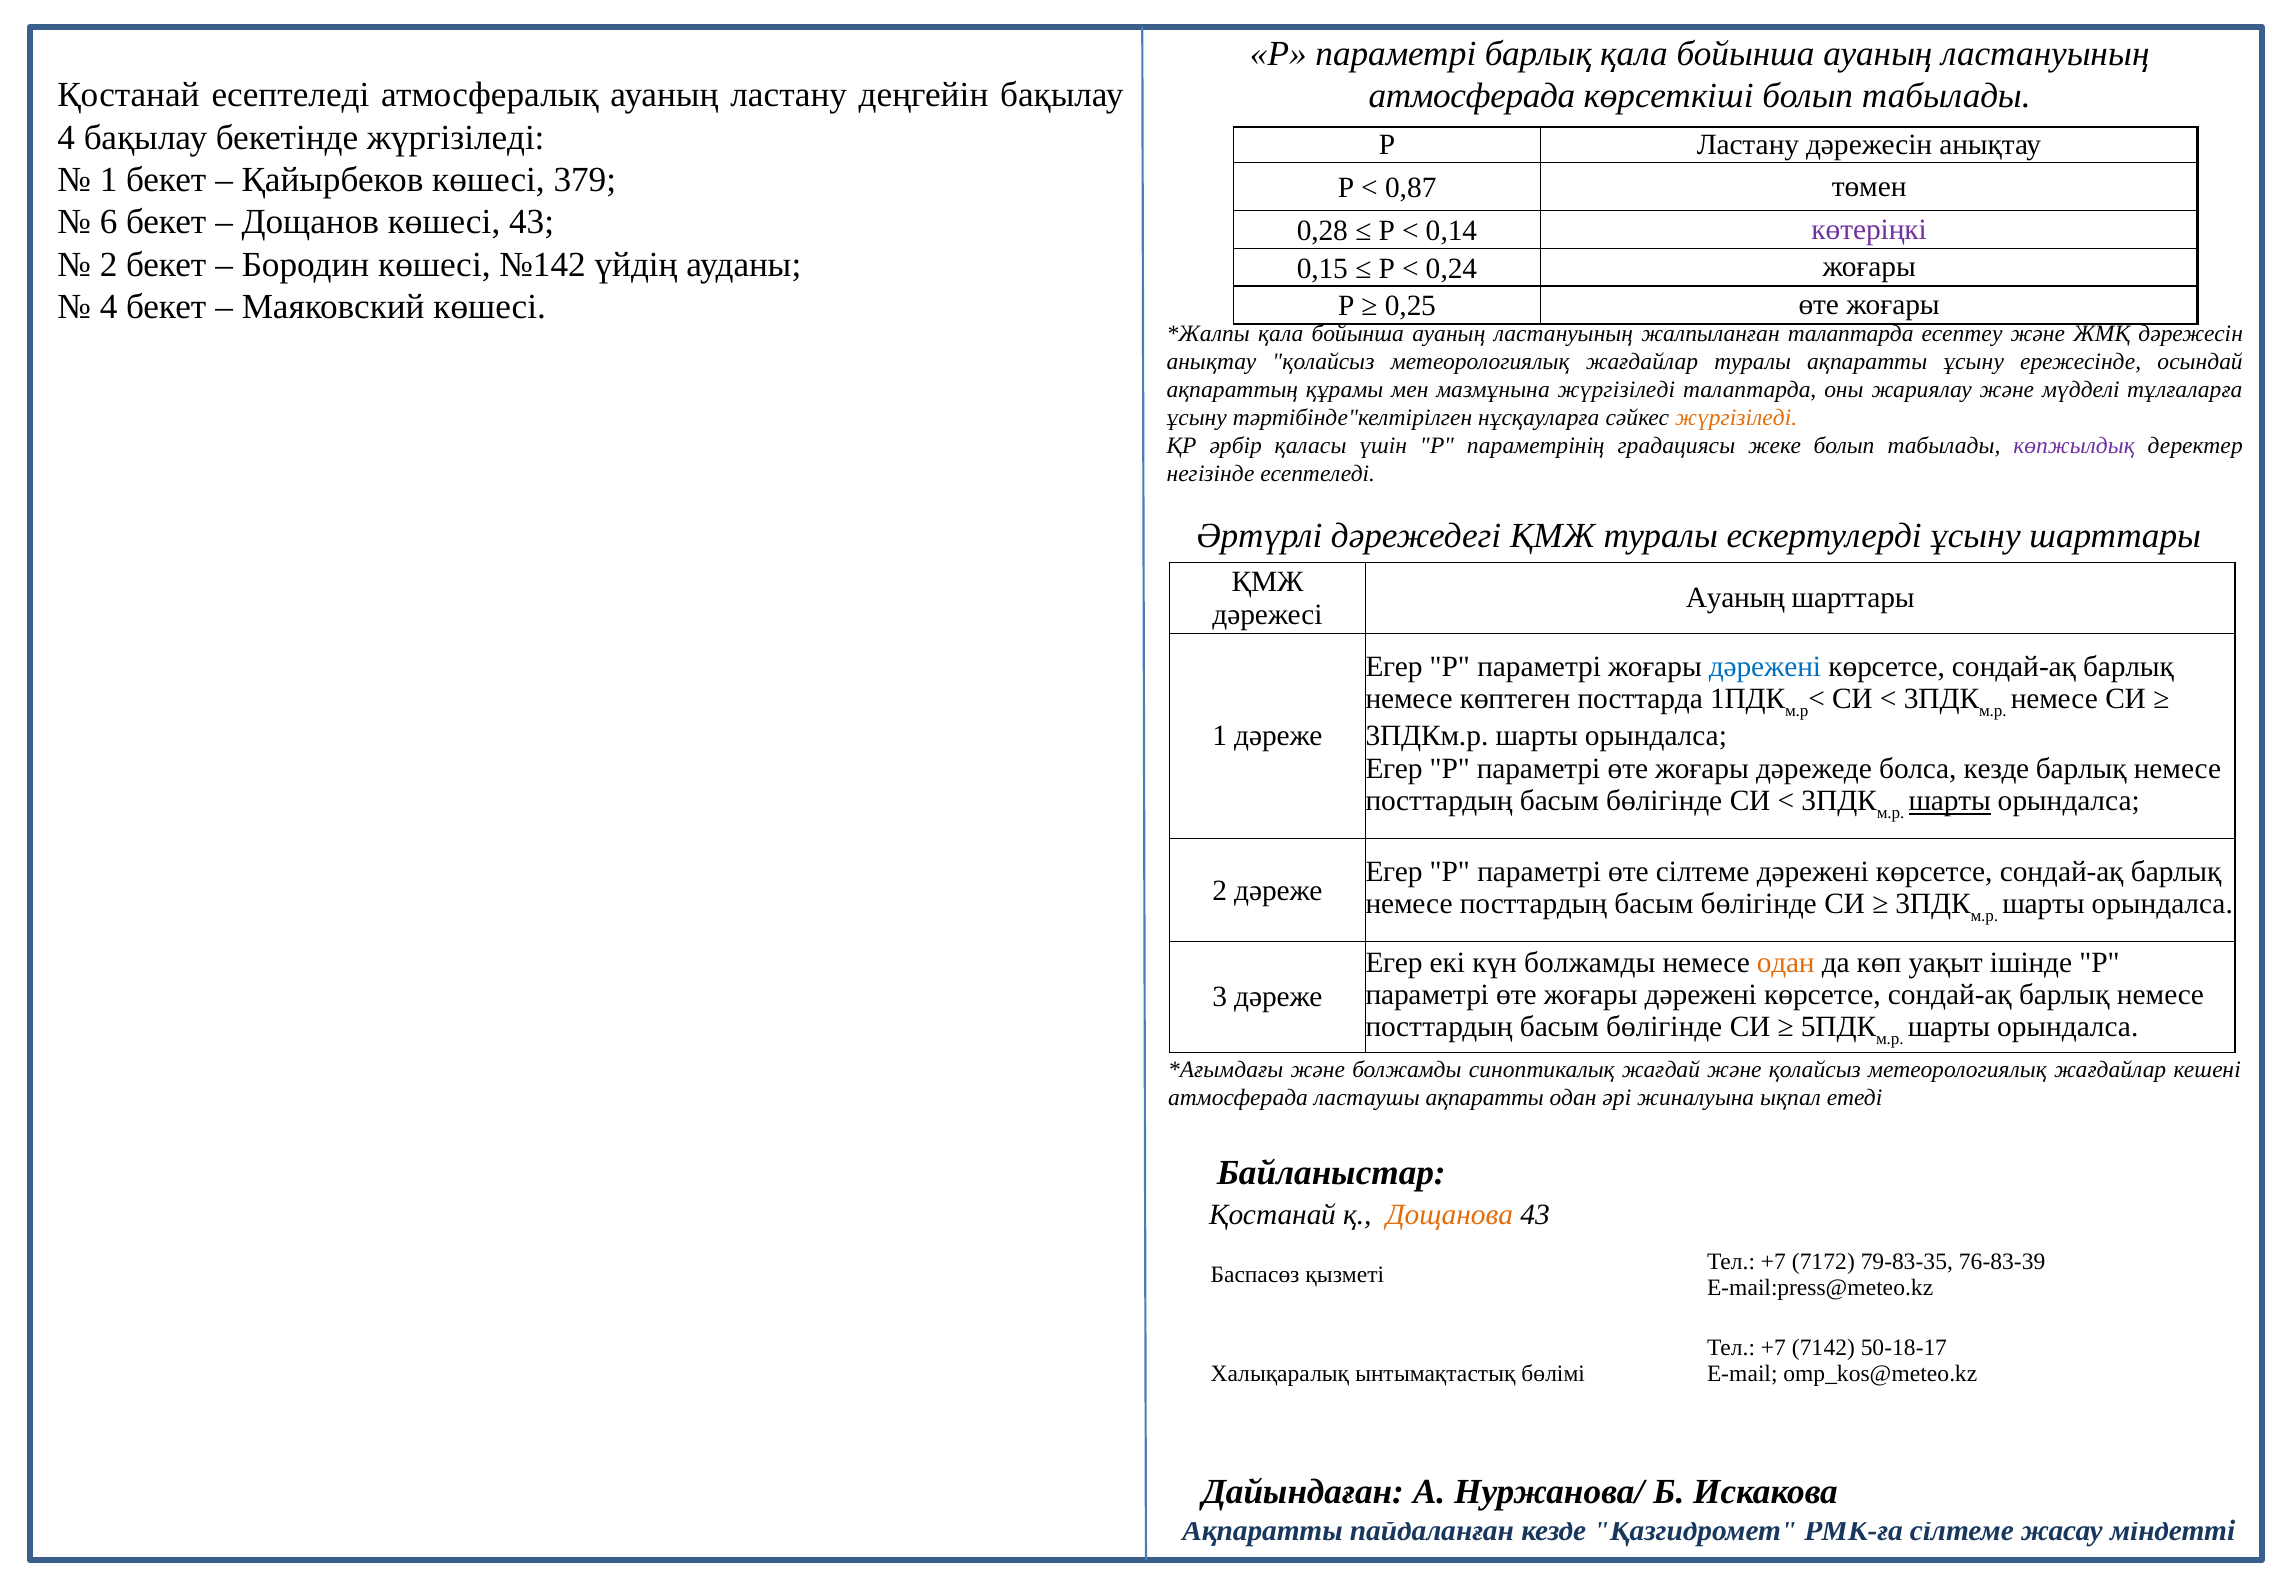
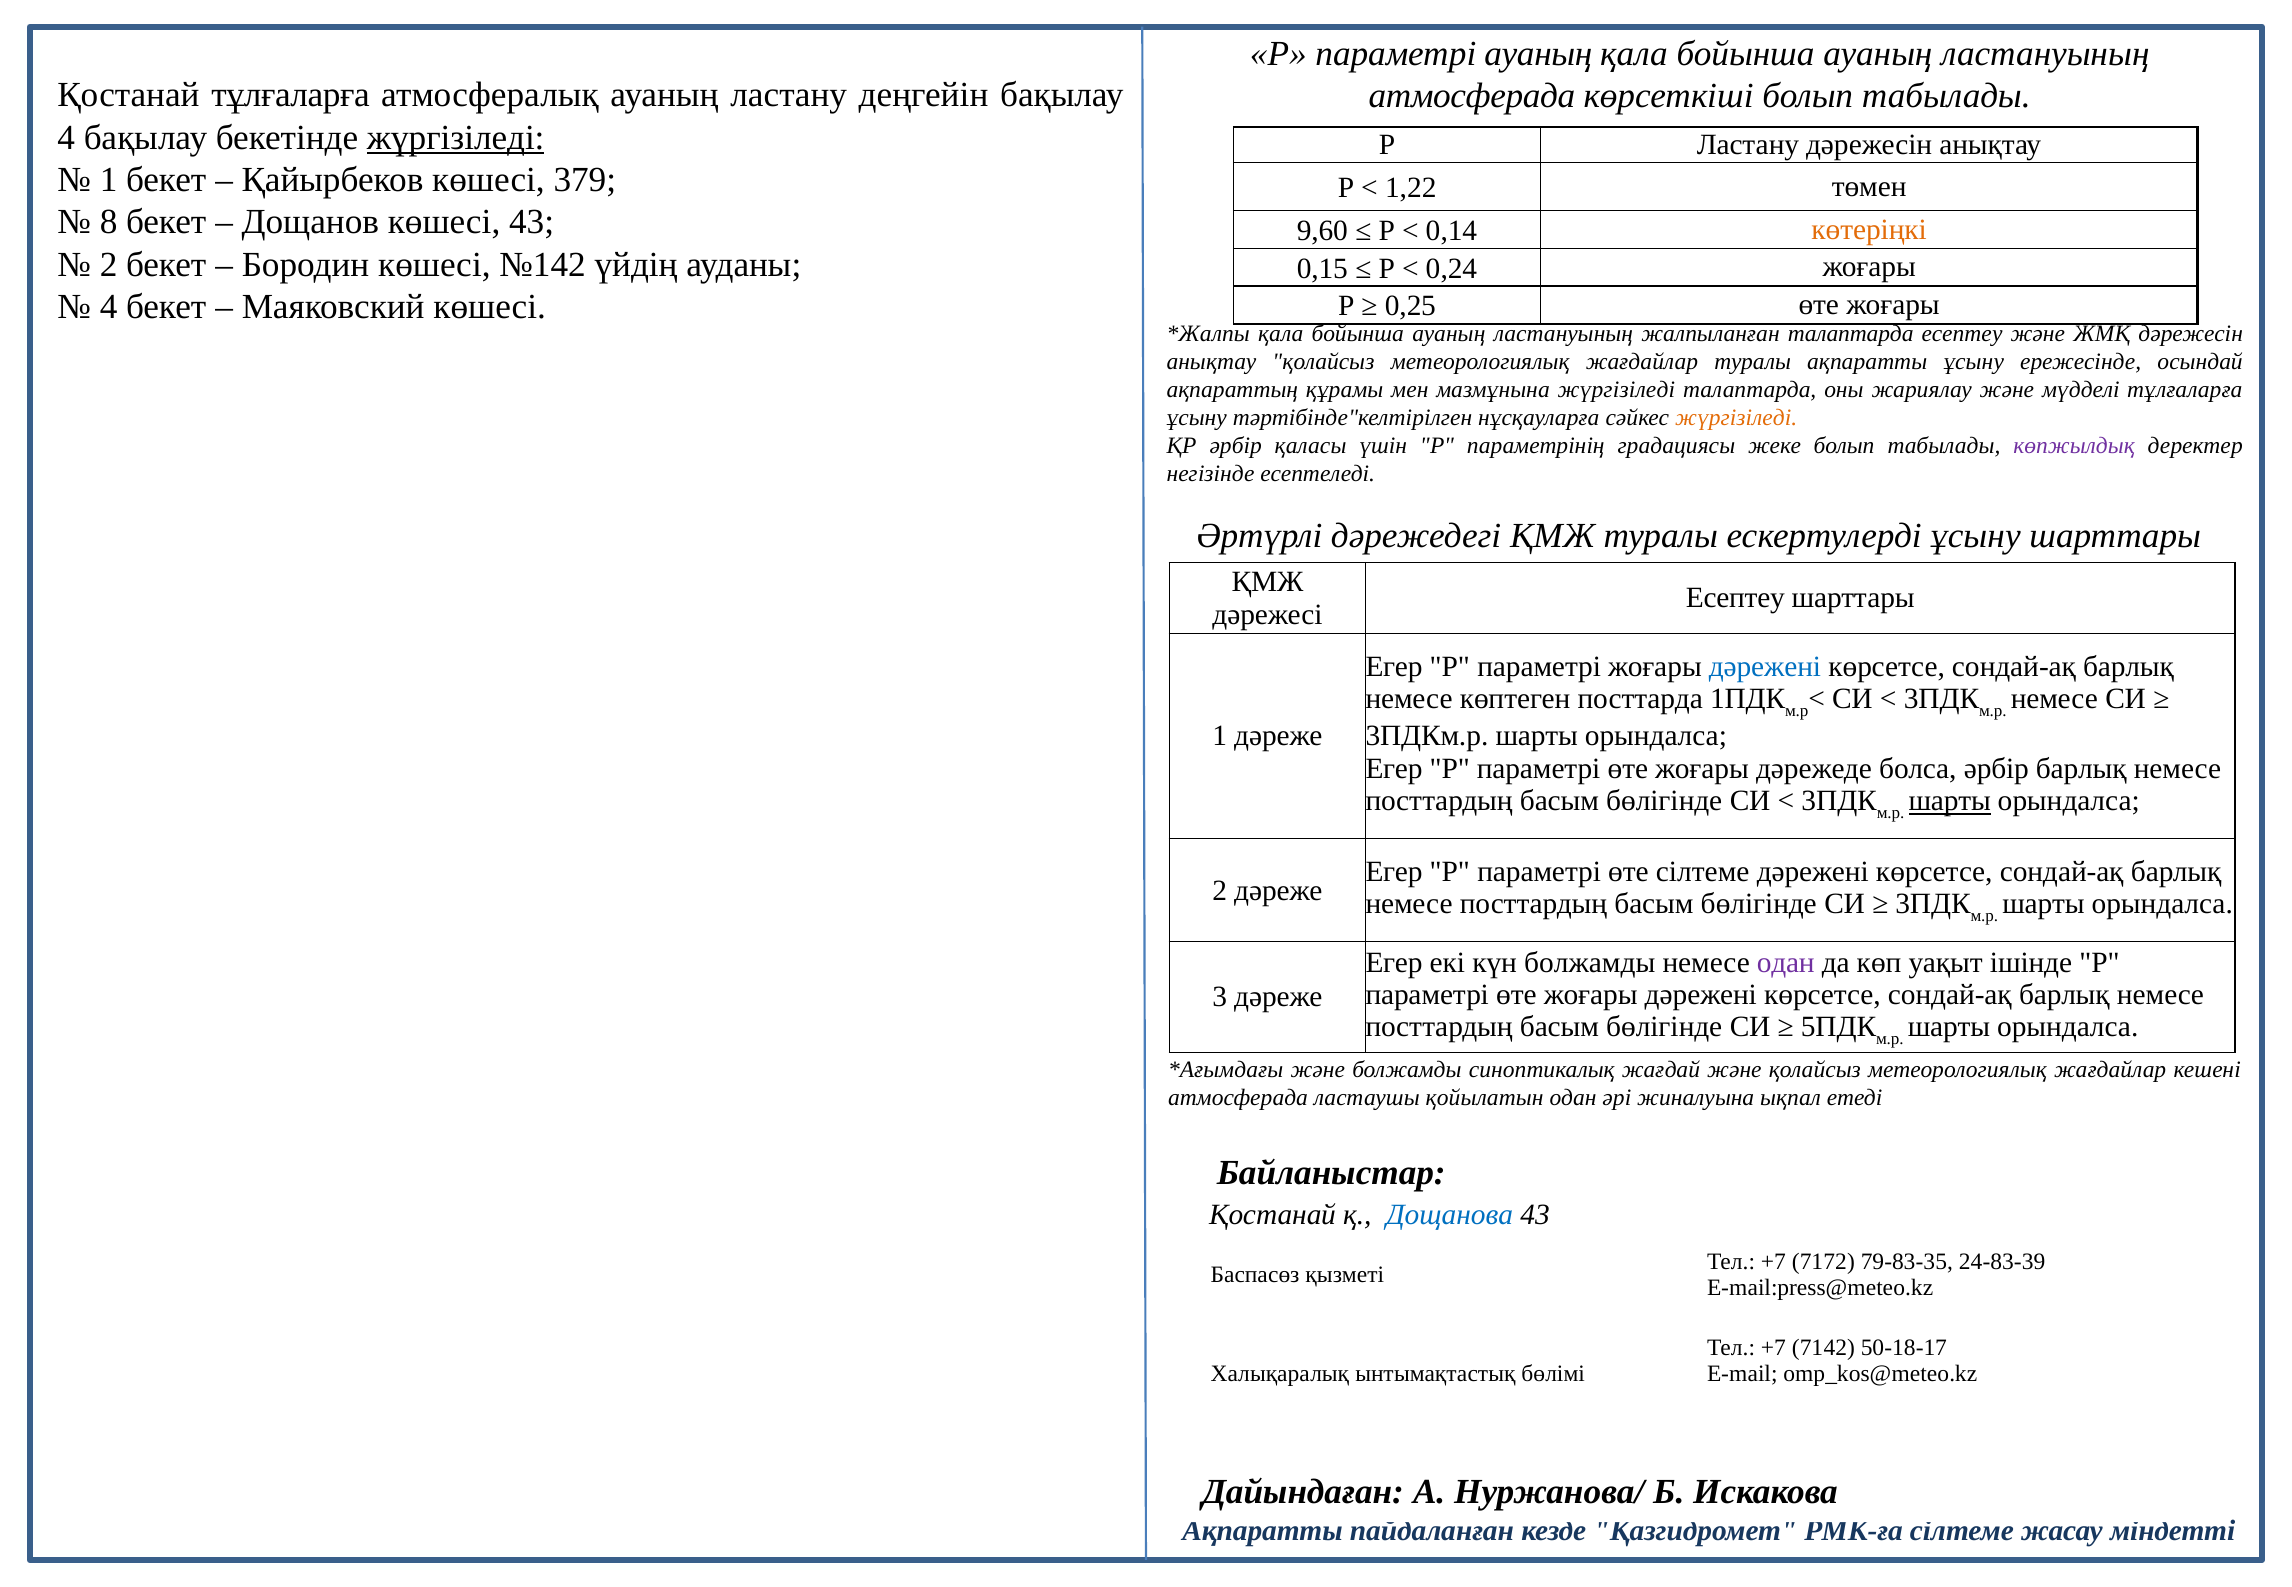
параметрі барлық: барлық -> ауаның
Қостанай есептеледі: есептеледі -> тұлғаларға
жүргізіледі at (456, 138) underline: none -> present
0,87: 0,87 -> 1,22
6: 6 -> 8
0,28: 0,28 -> 9,60
көтеріңкі colour: purple -> orange
Ауаның at (1735, 598): Ауаның -> Есептеу
болса кезде: кезде -> әрбір
одан at (1786, 962) colour: orange -> purple
ластаушы ақпаратты: ақпаратты -> қойылатын
Дощанова colour: orange -> blue
76-83-39: 76-83-39 -> 24-83-39
